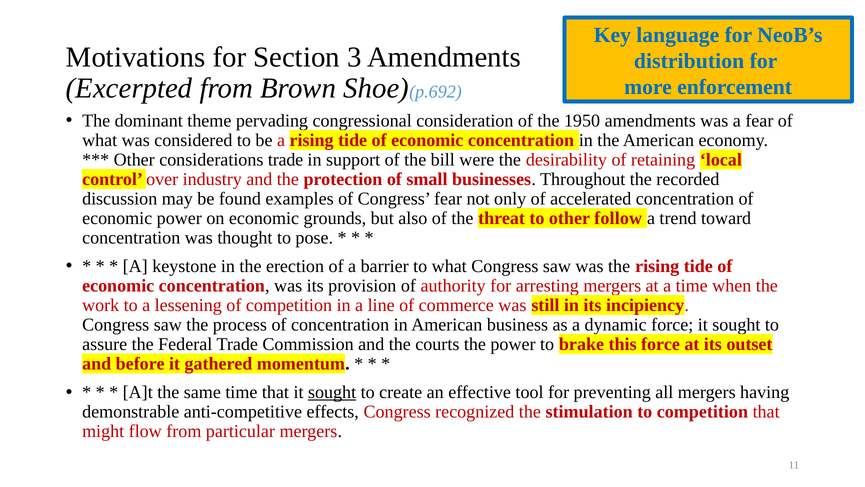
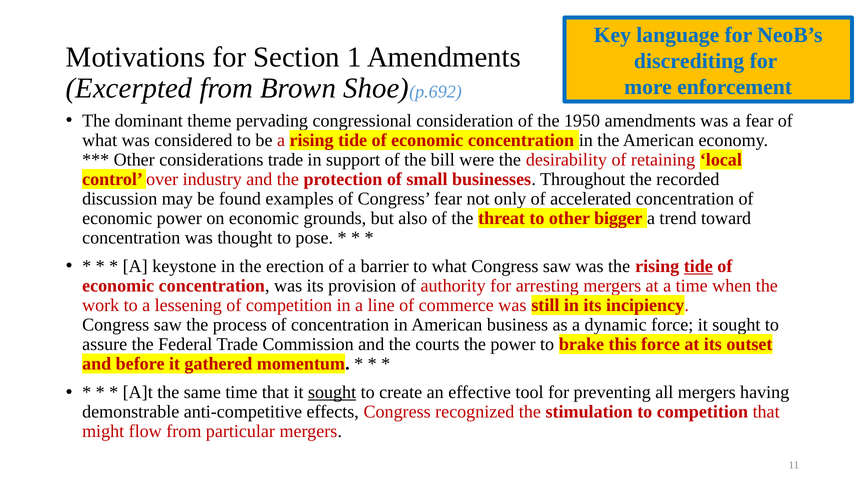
3: 3 -> 1
distribution: distribution -> discrediting
follow: follow -> bigger
tide at (698, 266) underline: none -> present
